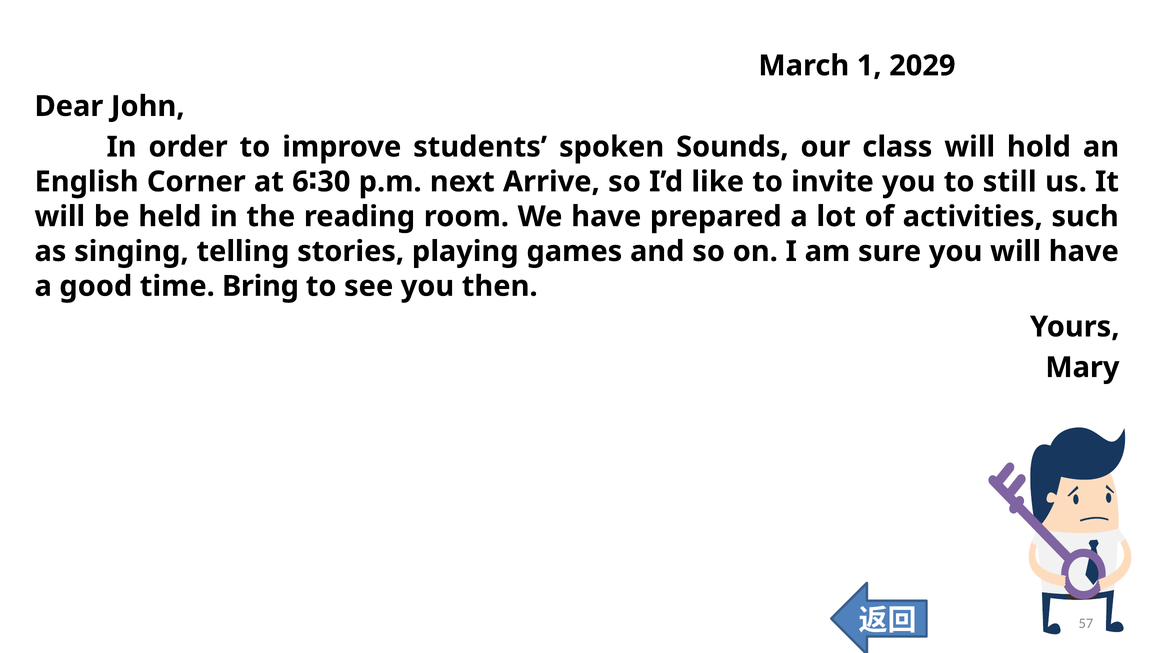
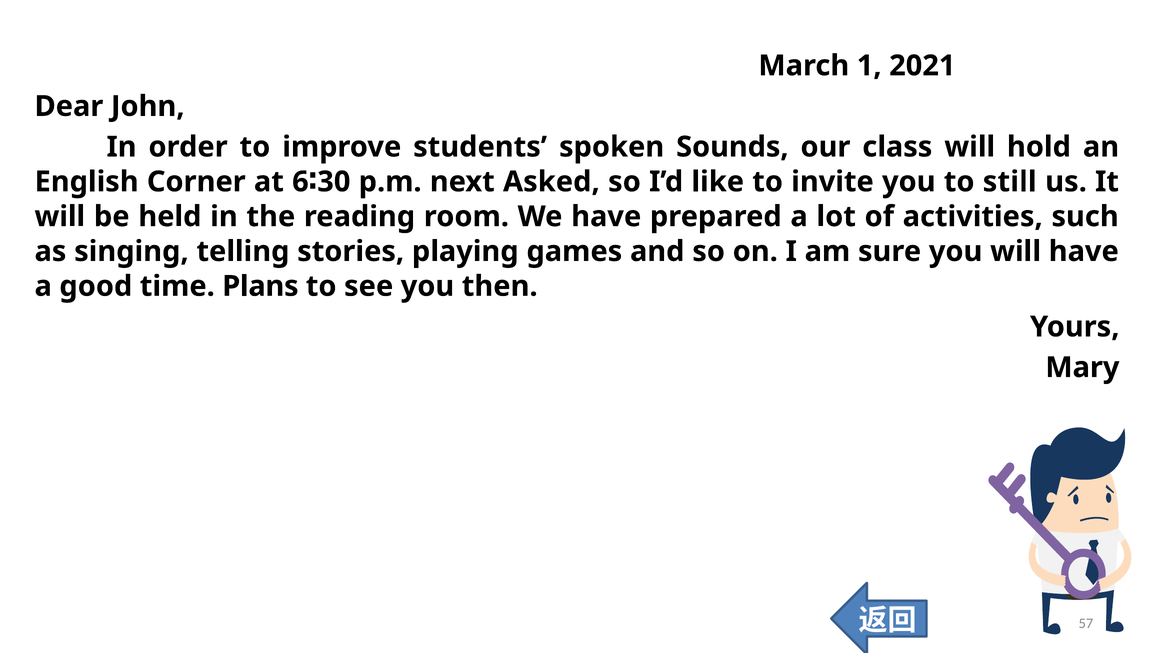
2029: 2029 -> 2021
Arrive: Arrive -> Asked
Bring: Bring -> Plans
